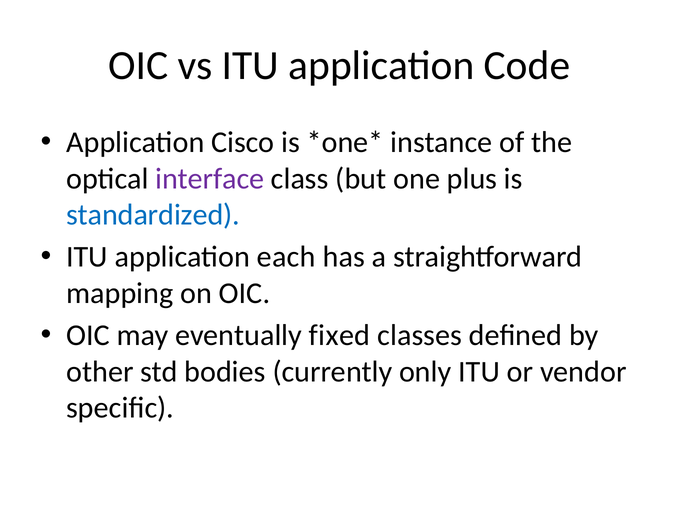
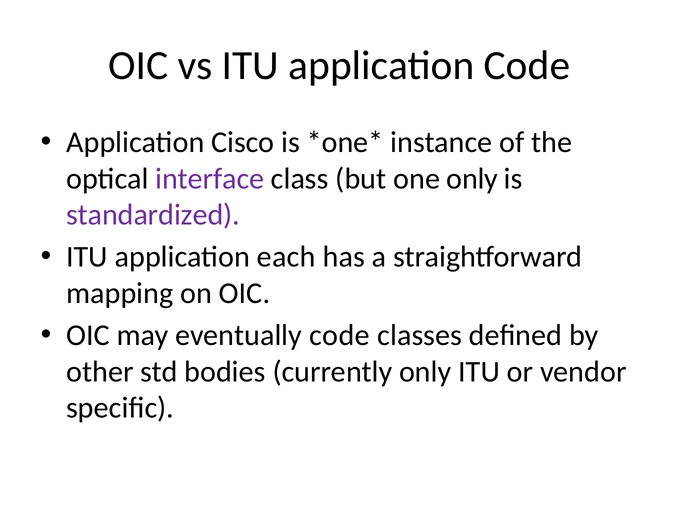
one plus: plus -> only
standardized colour: blue -> purple
eventually fixed: fixed -> code
